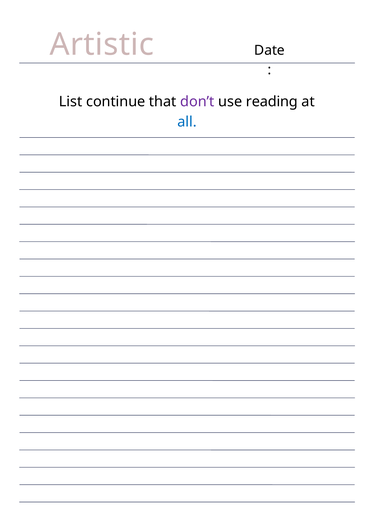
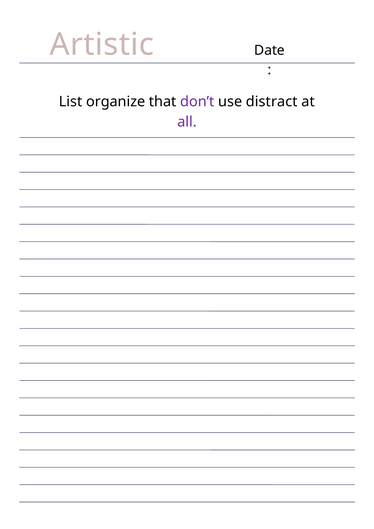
continue: continue -> organize
reading: reading -> distract
all colour: blue -> purple
